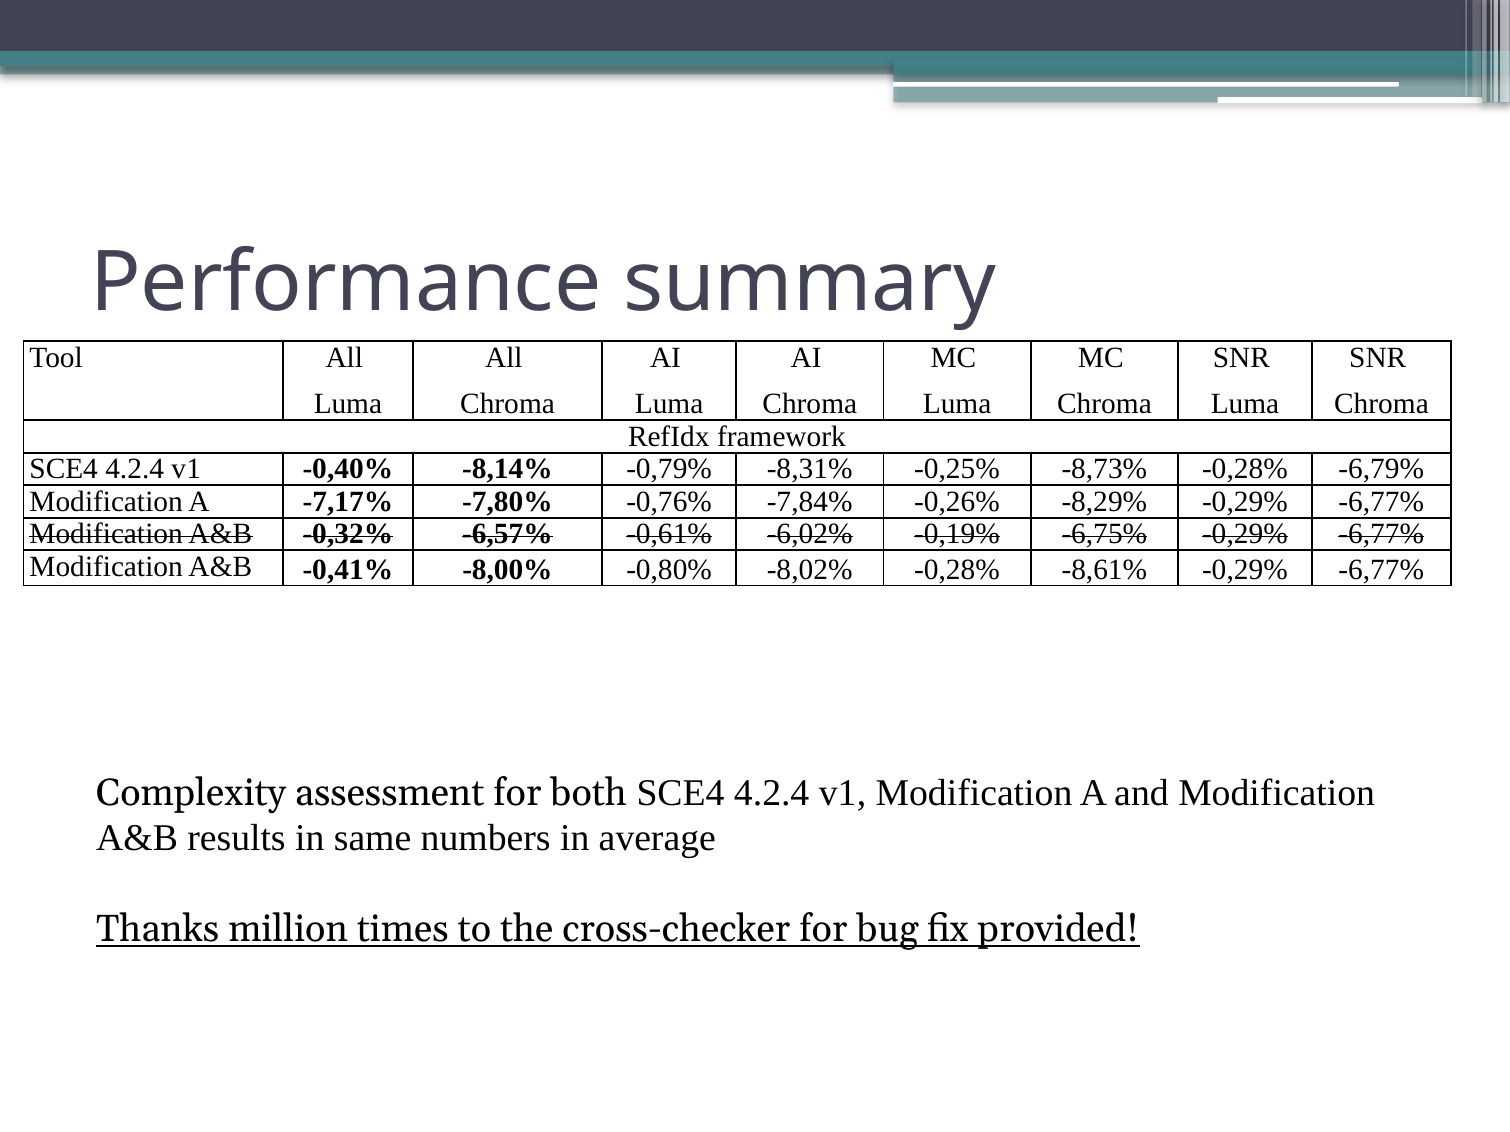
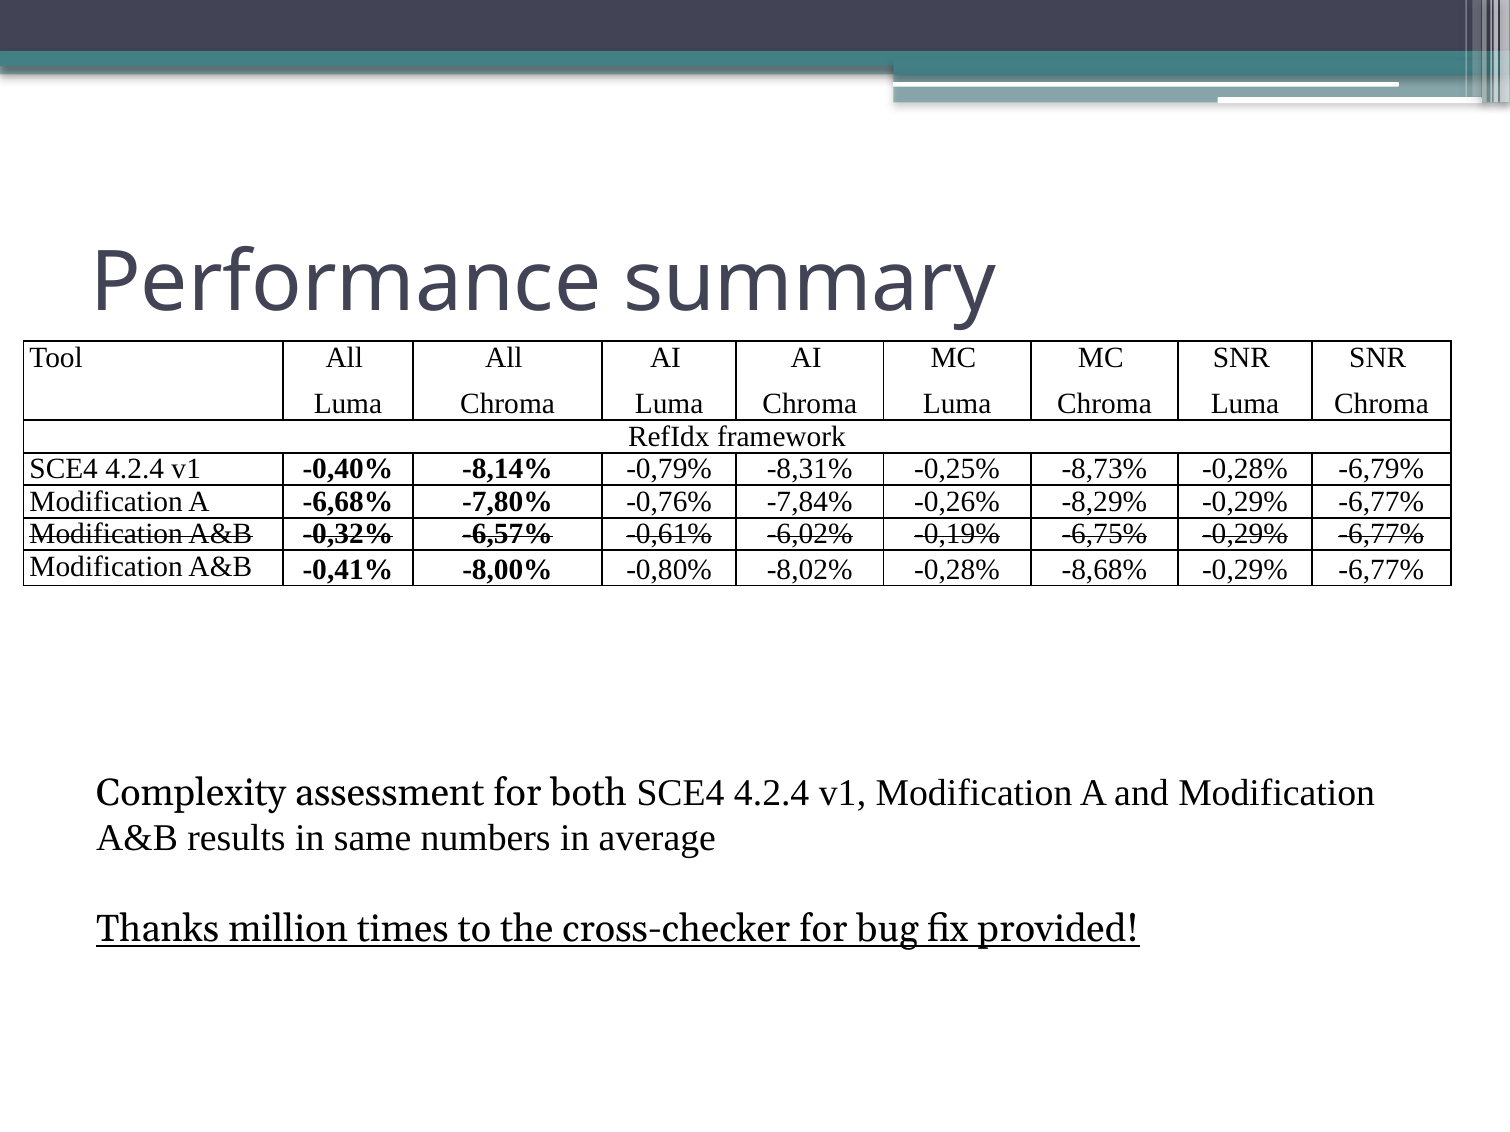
-7,17%: -7,17% -> -6,68%
-8,61%: -8,61% -> -8,68%
